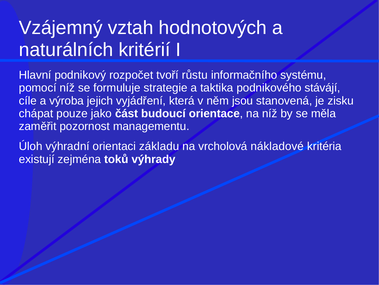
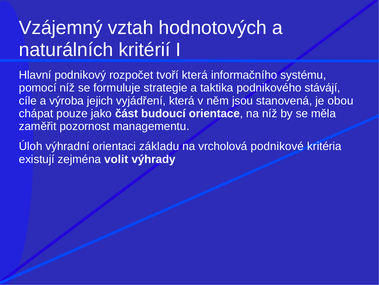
tvoří růstu: růstu -> která
zisku: zisku -> obou
nákladové: nákladové -> podnikové
toků: toků -> volit
